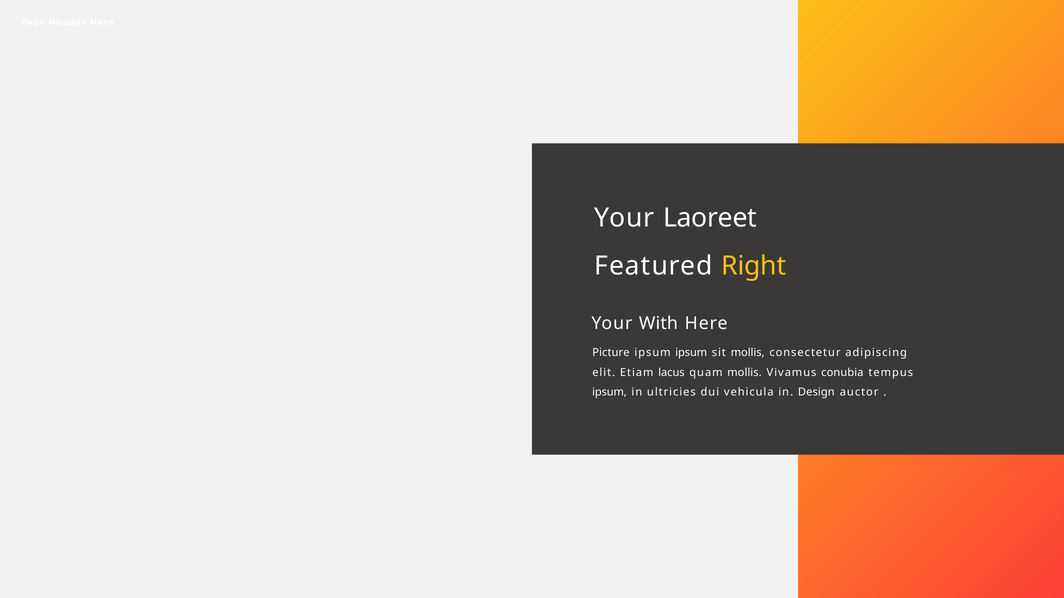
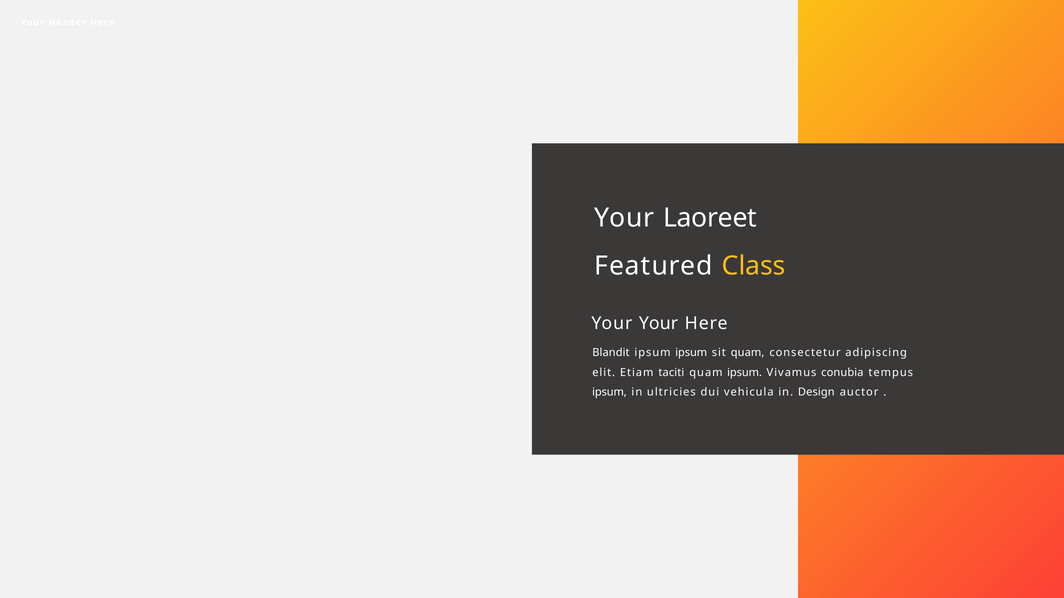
Right: Right -> Class
Your With: With -> Your
Picture: Picture -> Blandit
sit mollis: mollis -> quam
lacus: lacus -> taciti
quam mollis: mollis -> ipsum
